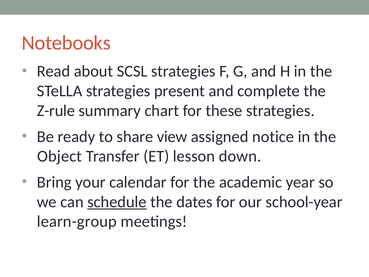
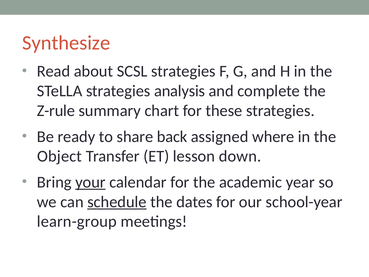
Notebooks: Notebooks -> Synthesize
present: present -> analysis
view: view -> back
notice: notice -> where
your underline: none -> present
